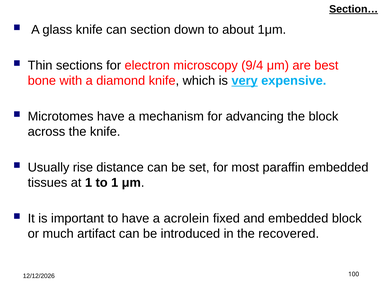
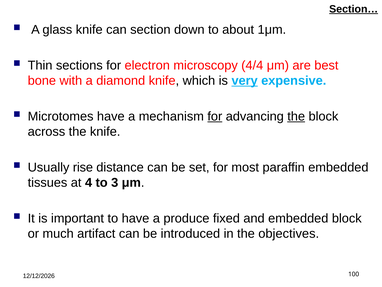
9/4: 9/4 -> 4/4
for at (215, 116) underline: none -> present
the at (296, 116) underline: none -> present
at 1: 1 -> 4
to 1: 1 -> 3
acrolein: acrolein -> produce
recovered: recovered -> objectives
